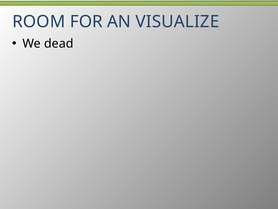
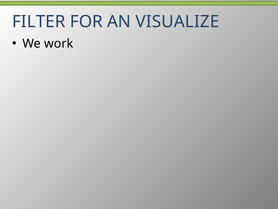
ROOM: ROOM -> FILTER
dead: dead -> work
